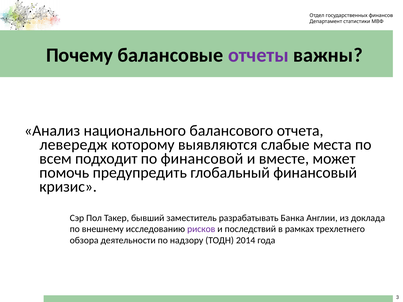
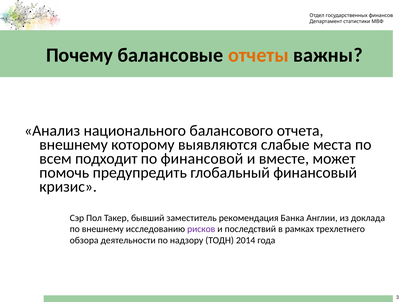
отчеты colour: purple -> orange
левередж at (73, 145): левередж -> внешнему
разрабатывать: разрабатывать -> рекомендация
